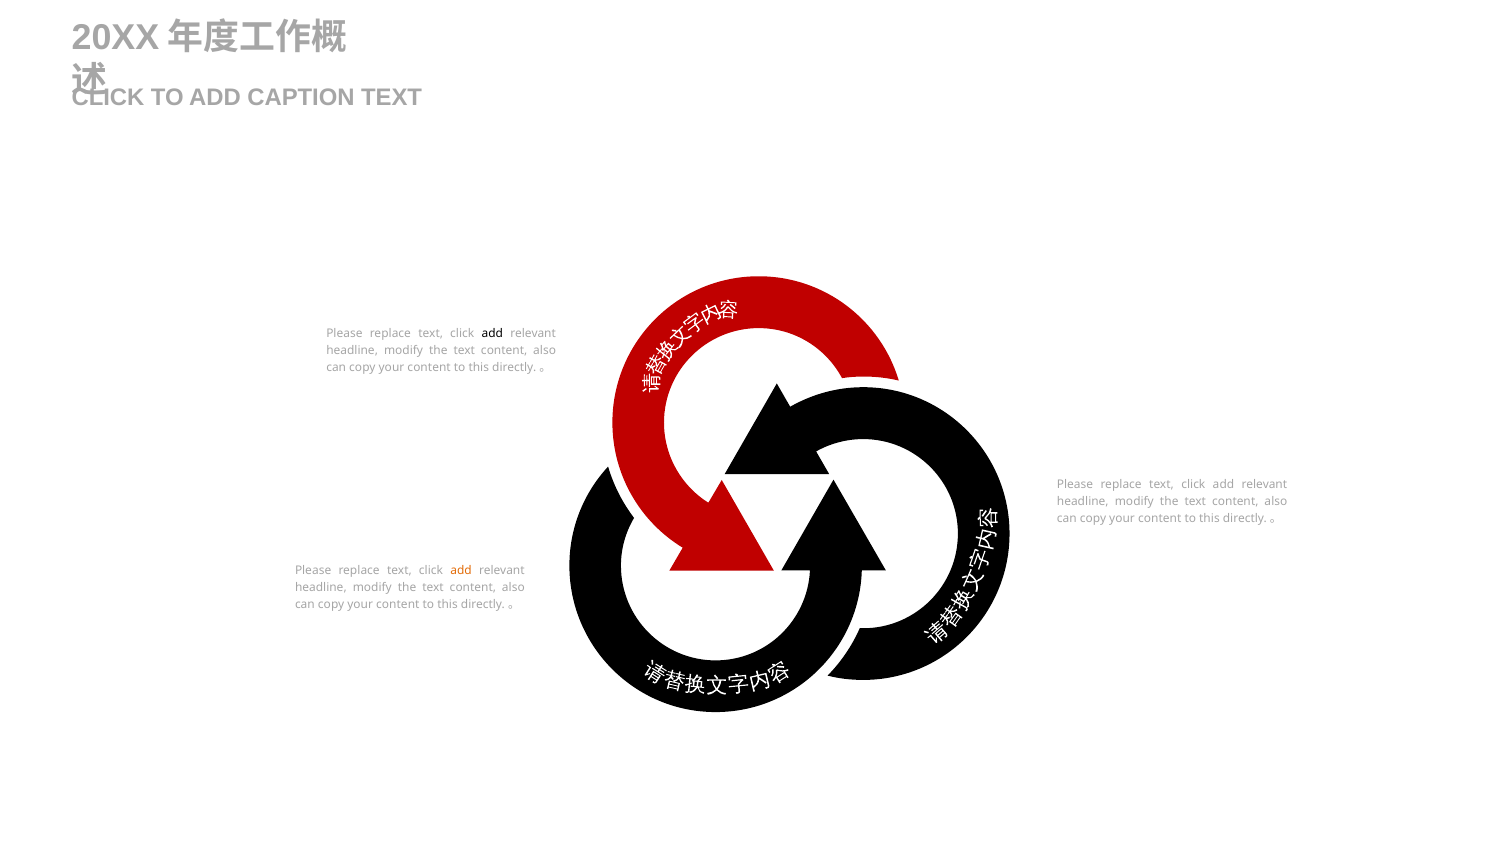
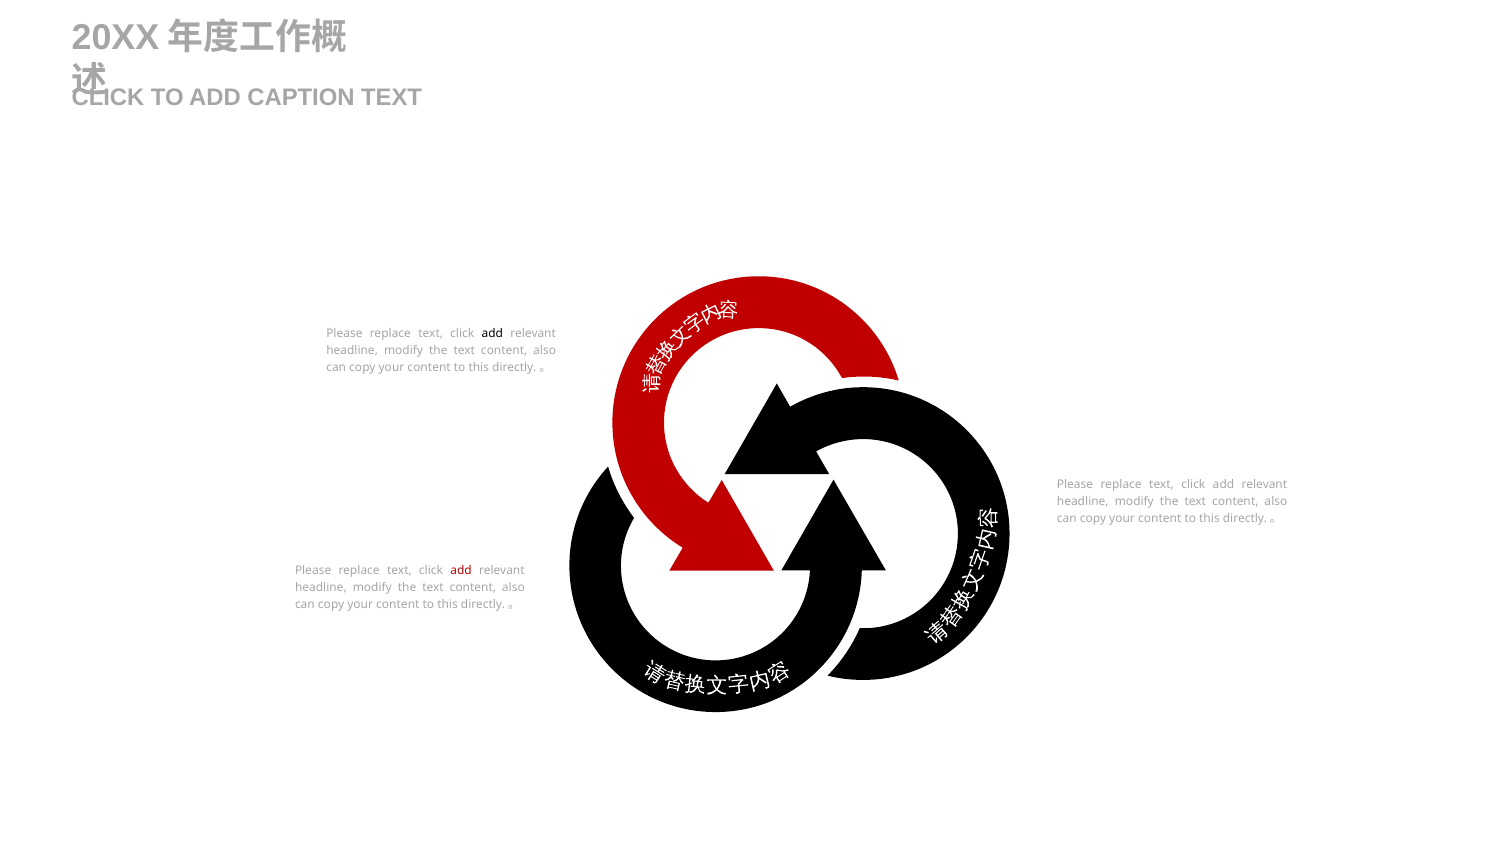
add at (461, 570) colour: orange -> red
